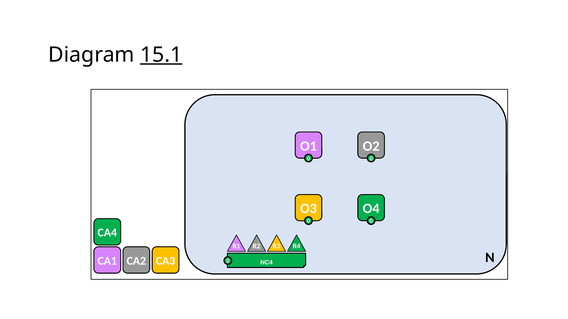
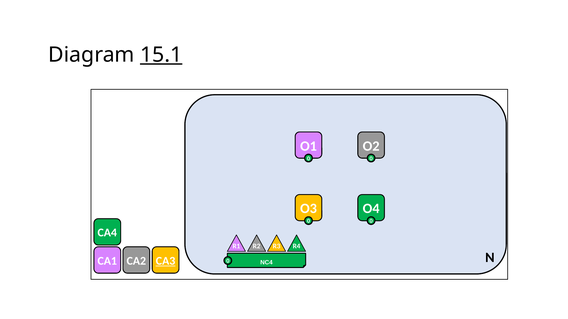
CA3 underline: none -> present
